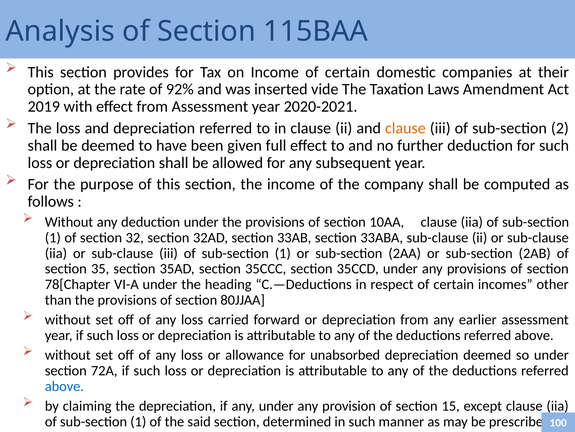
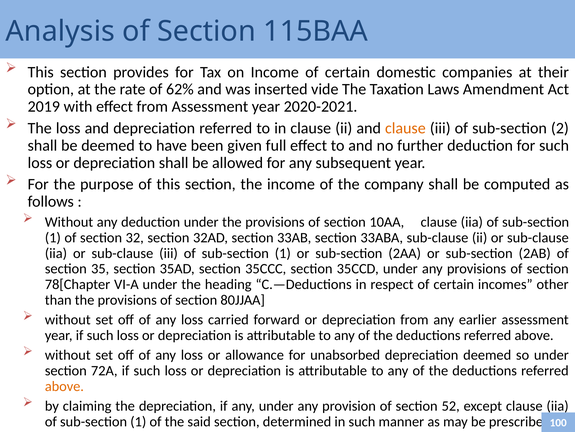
92%: 92% -> 62%
above at (64, 386) colour: blue -> orange
15: 15 -> 52
